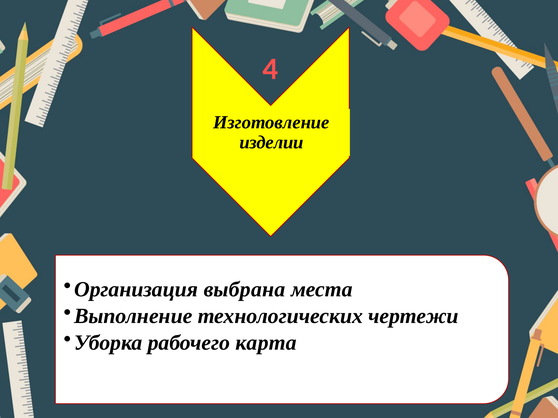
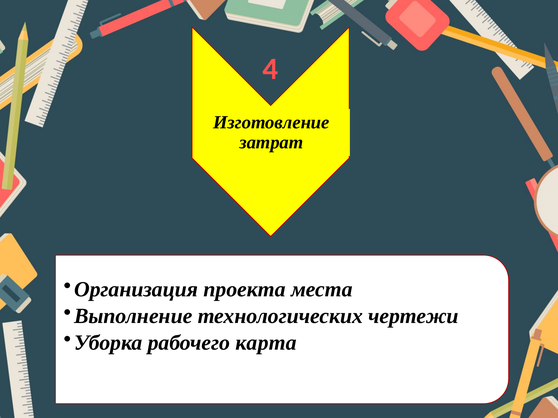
изделии: изделии -> затрат
выбрана: выбрана -> проекта
